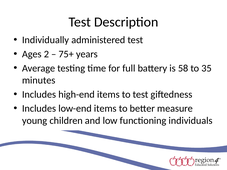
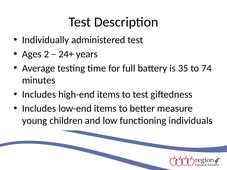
75+: 75+ -> 24+
58: 58 -> 35
35: 35 -> 74
